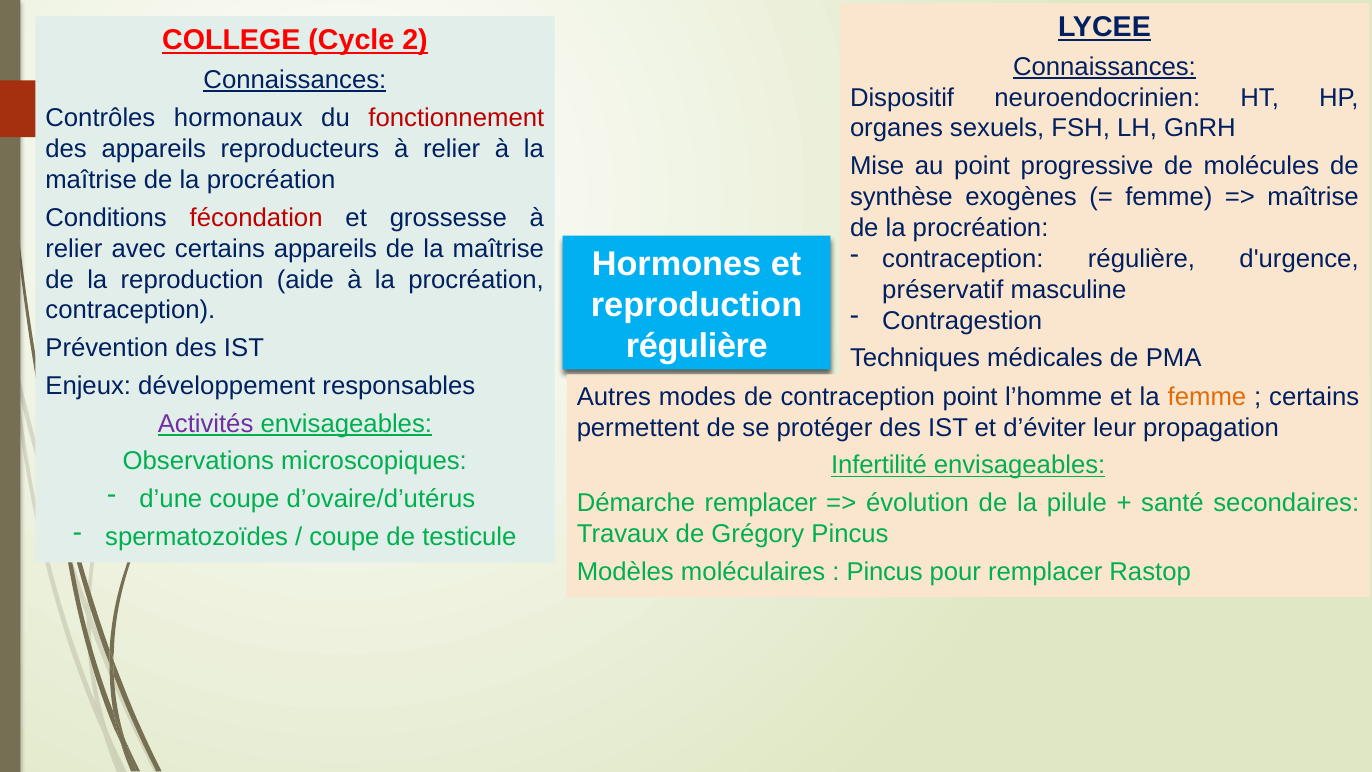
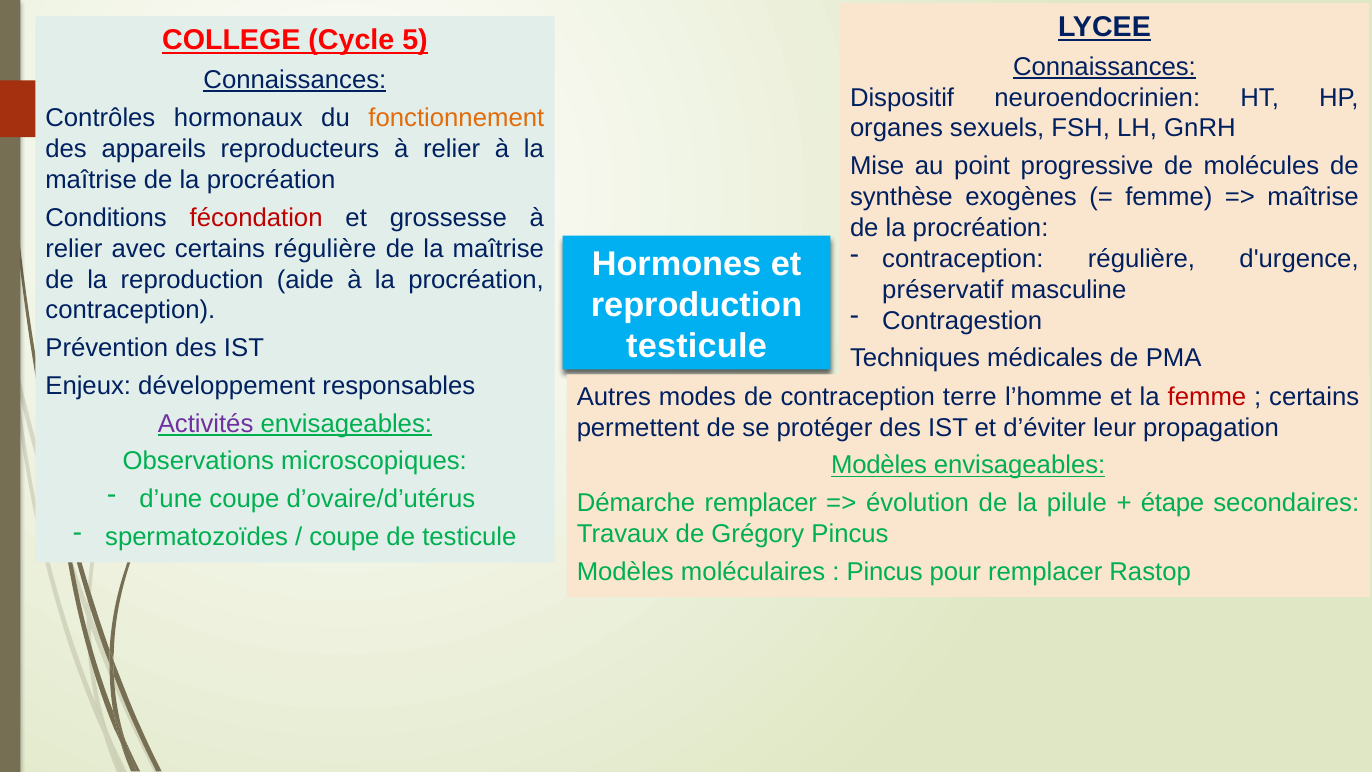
2: 2 -> 5
fonctionnement colour: red -> orange
certains appareils: appareils -> régulière
régulière at (697, 346): régulière -> testicule
contraception point: point -> terre
femme at (1207, 397) colour: orange -> red
Infertilité at (879, 465): Infertilité -> Modèles
santé: santé -> étape
